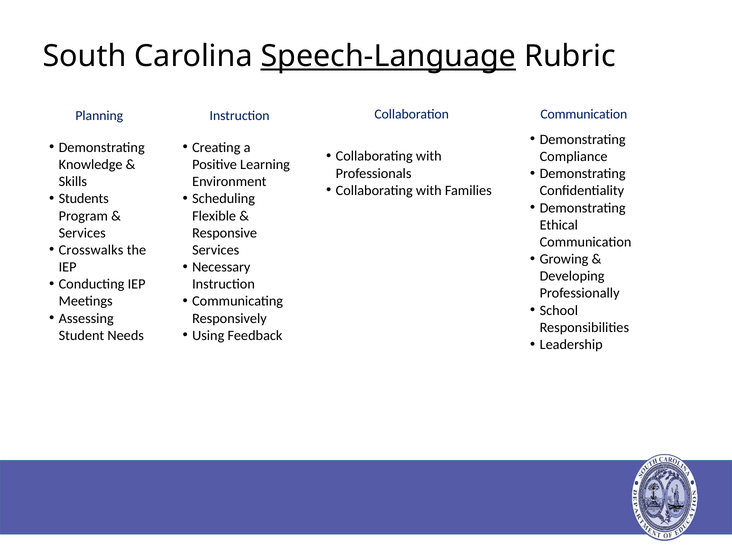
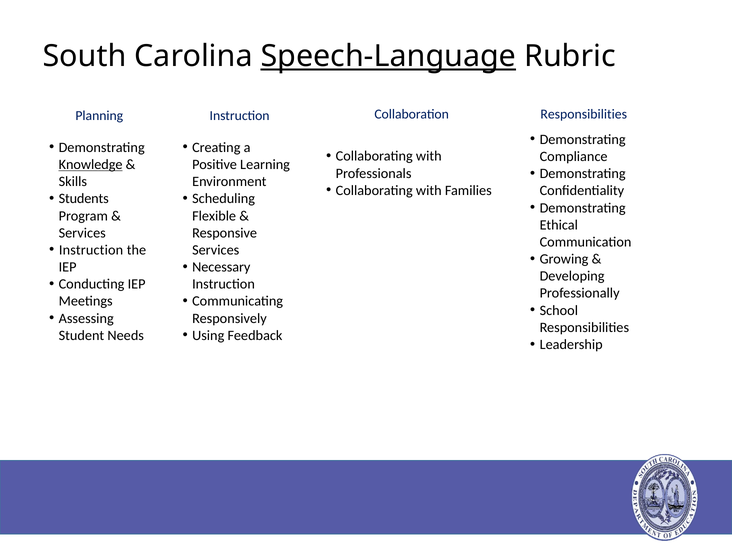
Communication at (584, 114): Communication -> Responsibilities
Knowledge underline: none -> present
Crosswalks at (91, 250): Crosswalks -> Instruction
